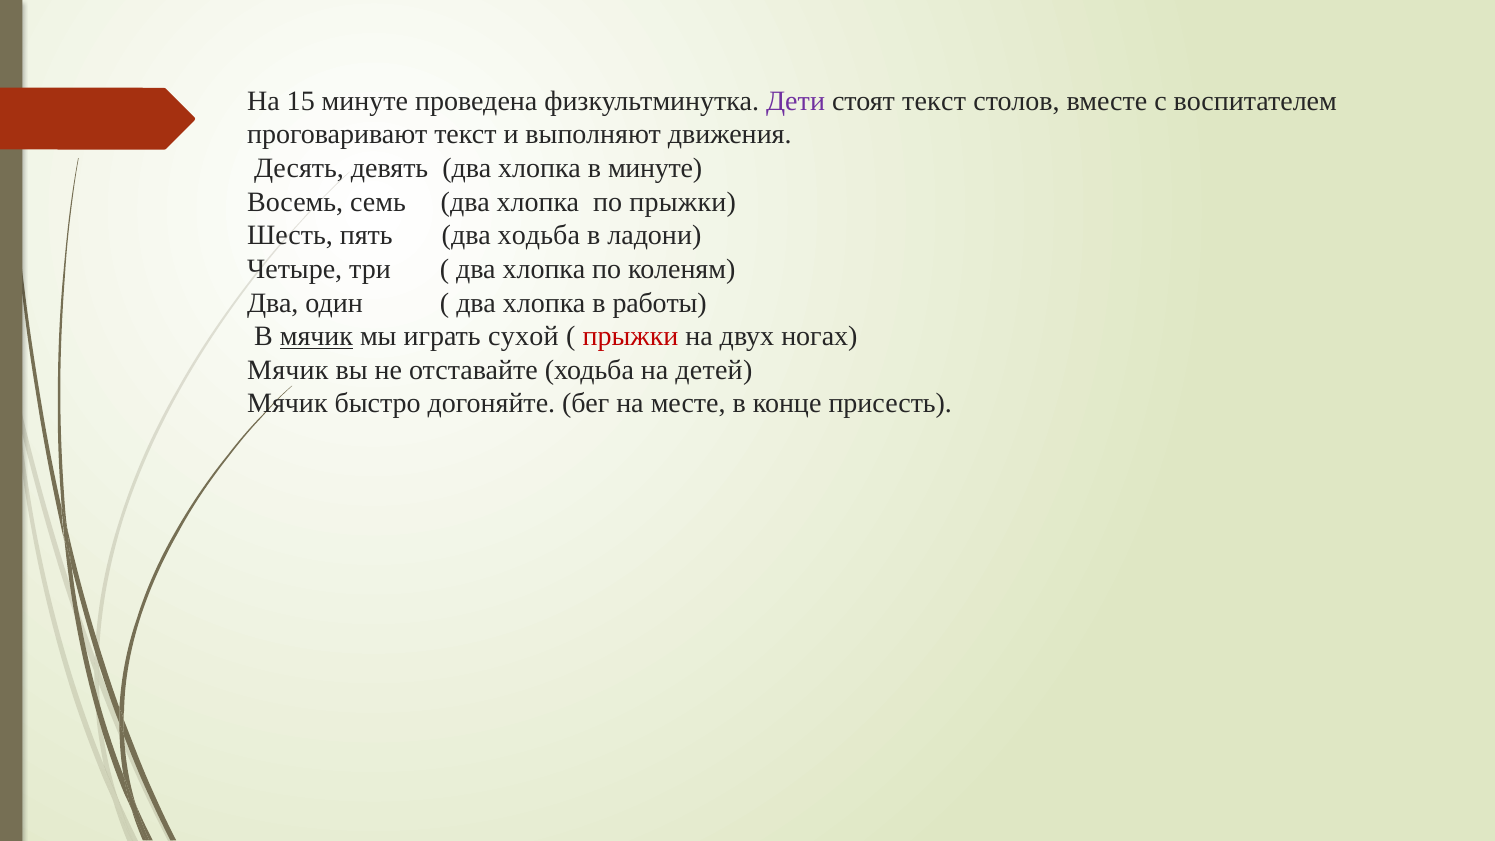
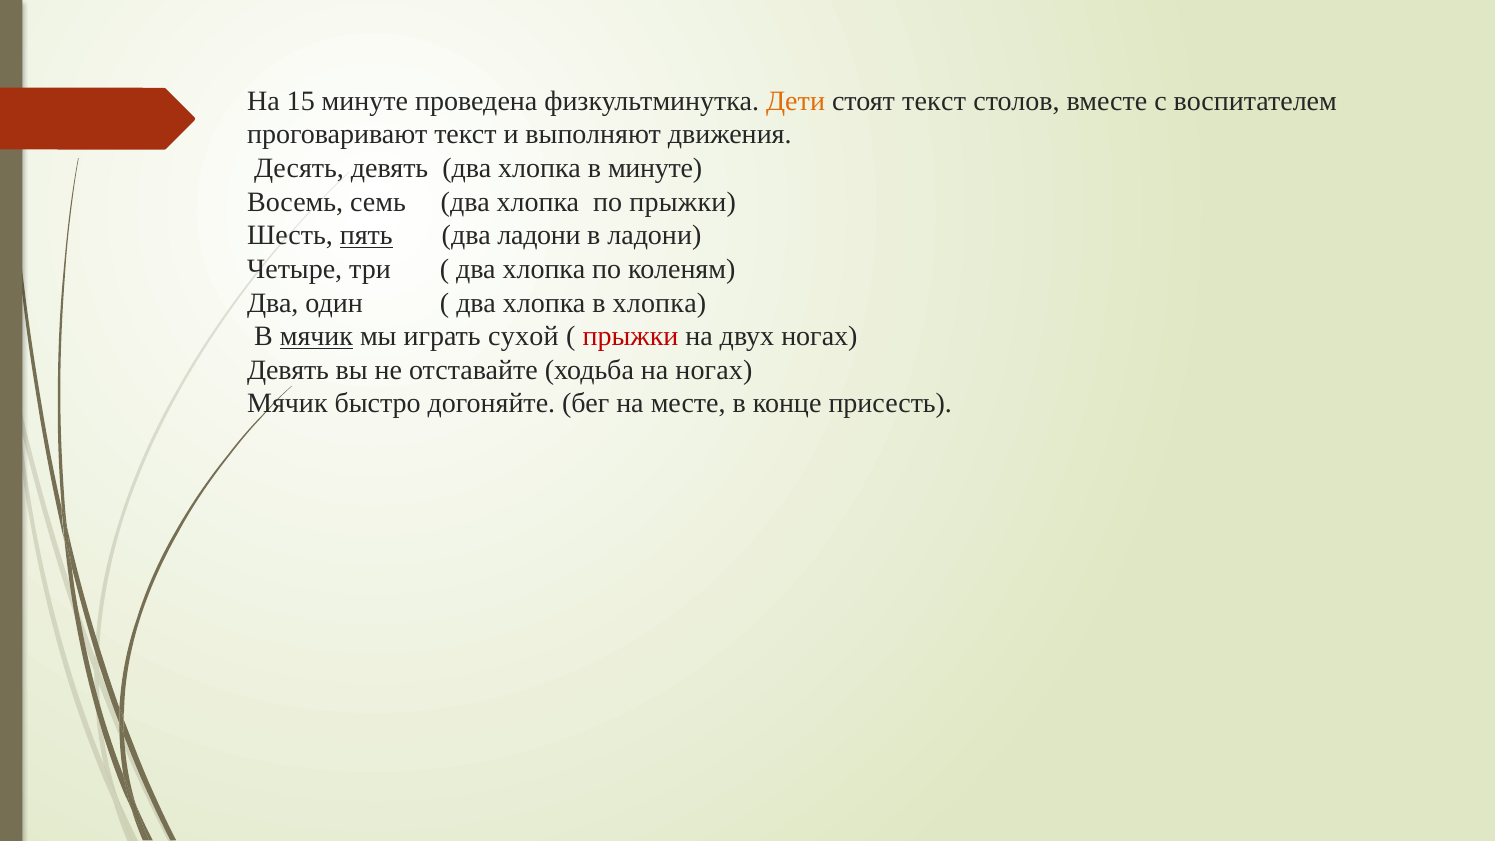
Дети colour: purple -> orange
пять underline: none -> present
два ходьба: ходьба -> ладони
в работы: работы -> хлопка
Мячик at (288, 370): Мячик -> Девять
на детей: детей -> ногах
